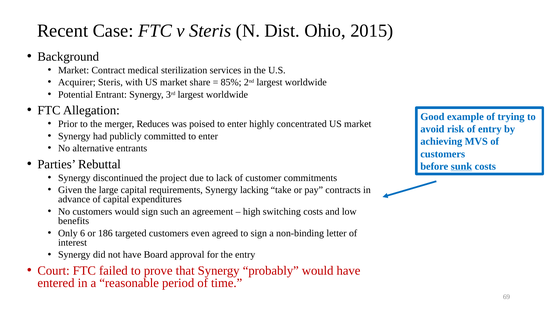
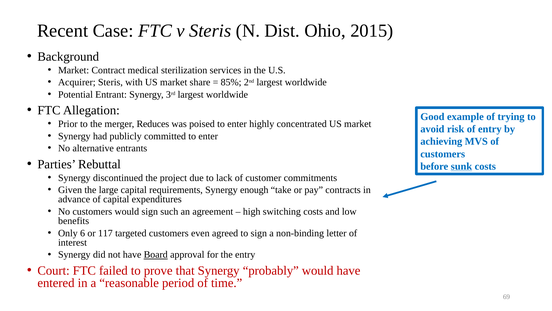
lacking: lacking -> enough
186: 186 -> 117
Board underline: none -> present
